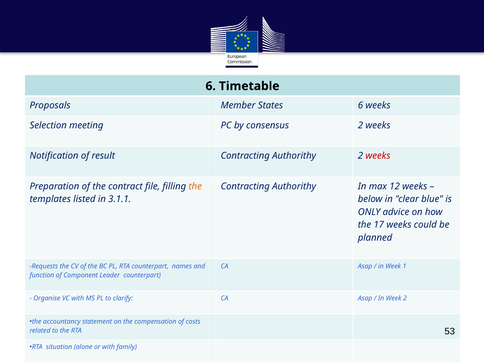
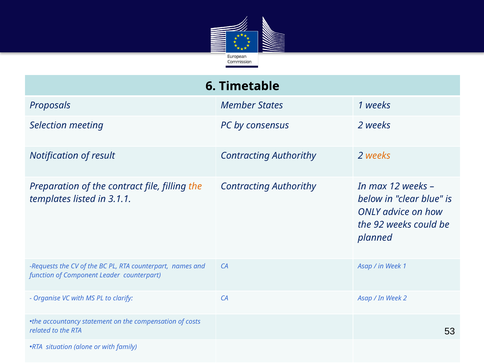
States 6: 6 -> 1
weeks at (378, 156) colour: red -> orange
17: 17 -> 92
